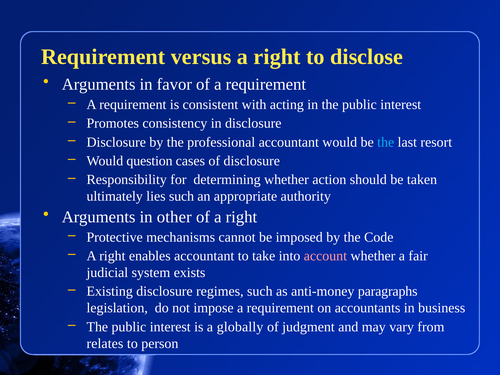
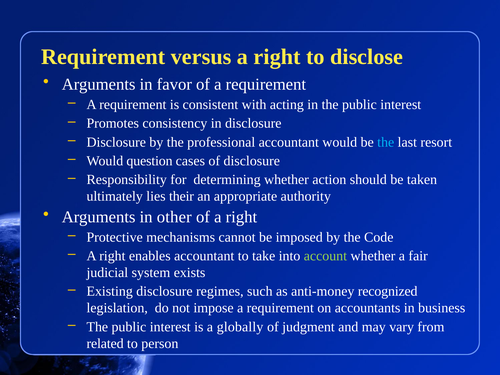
lies such: such -> their
account colour: pink -> light green
paragraphs: paragraphs -> recognized
relates: relates -> related
